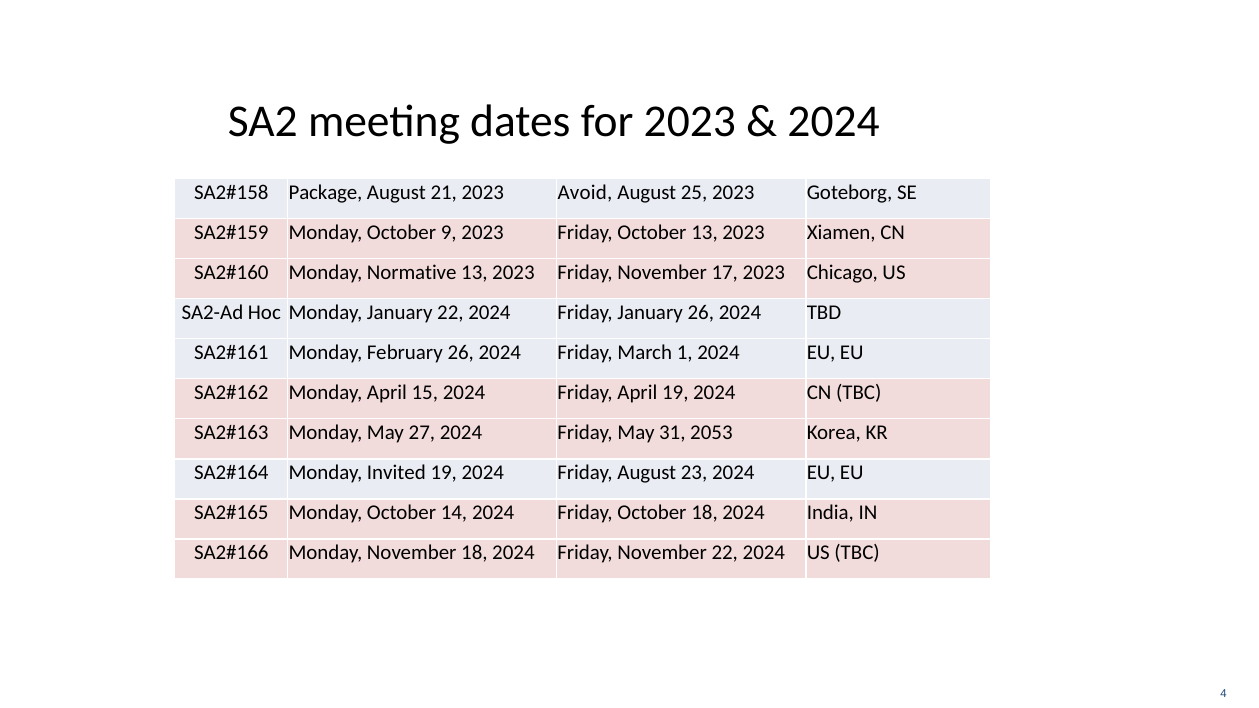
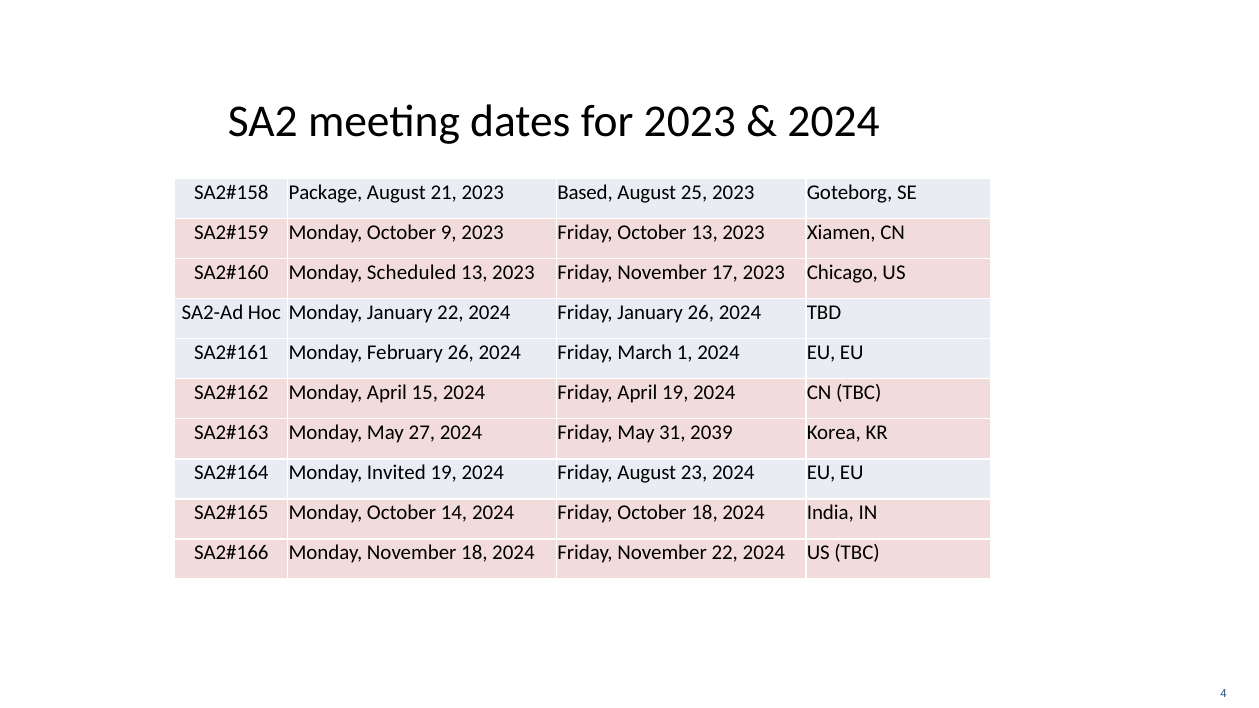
Avoid: Avoid -> Based
Normative: Normative -> Scheduled
2053: 2053 -> 2039
